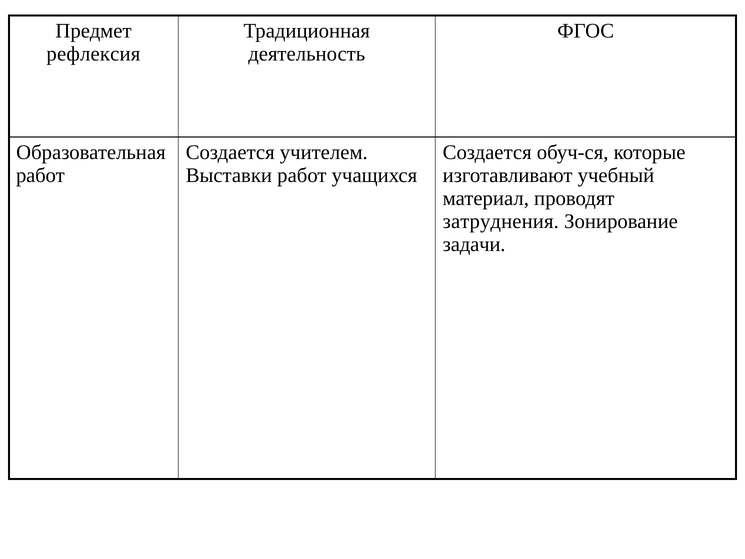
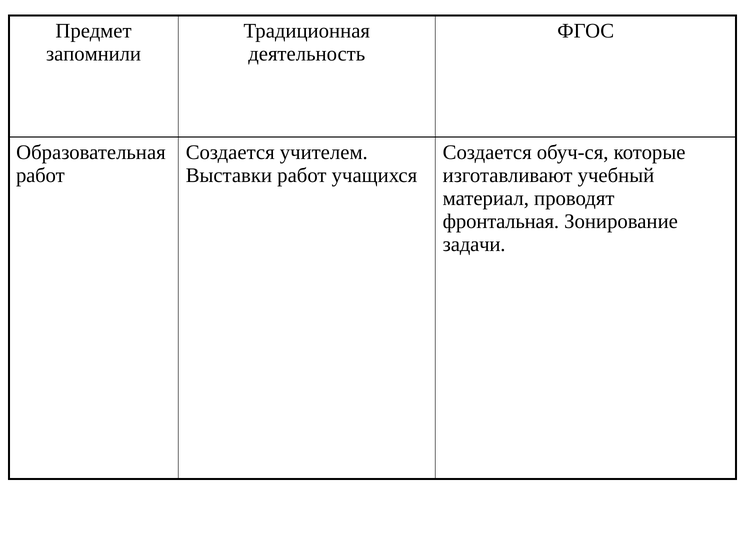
рефлексия: рефлексия -> запомнили
затруднения: затруднения -> фронтальная
